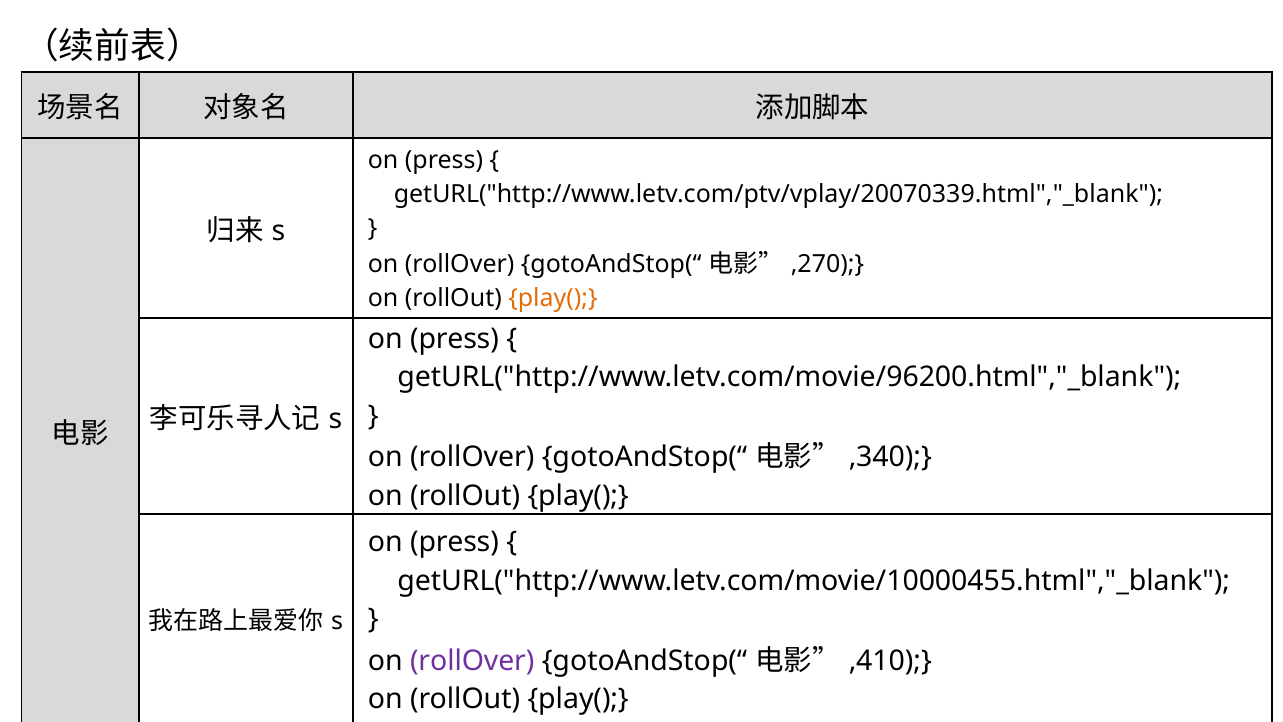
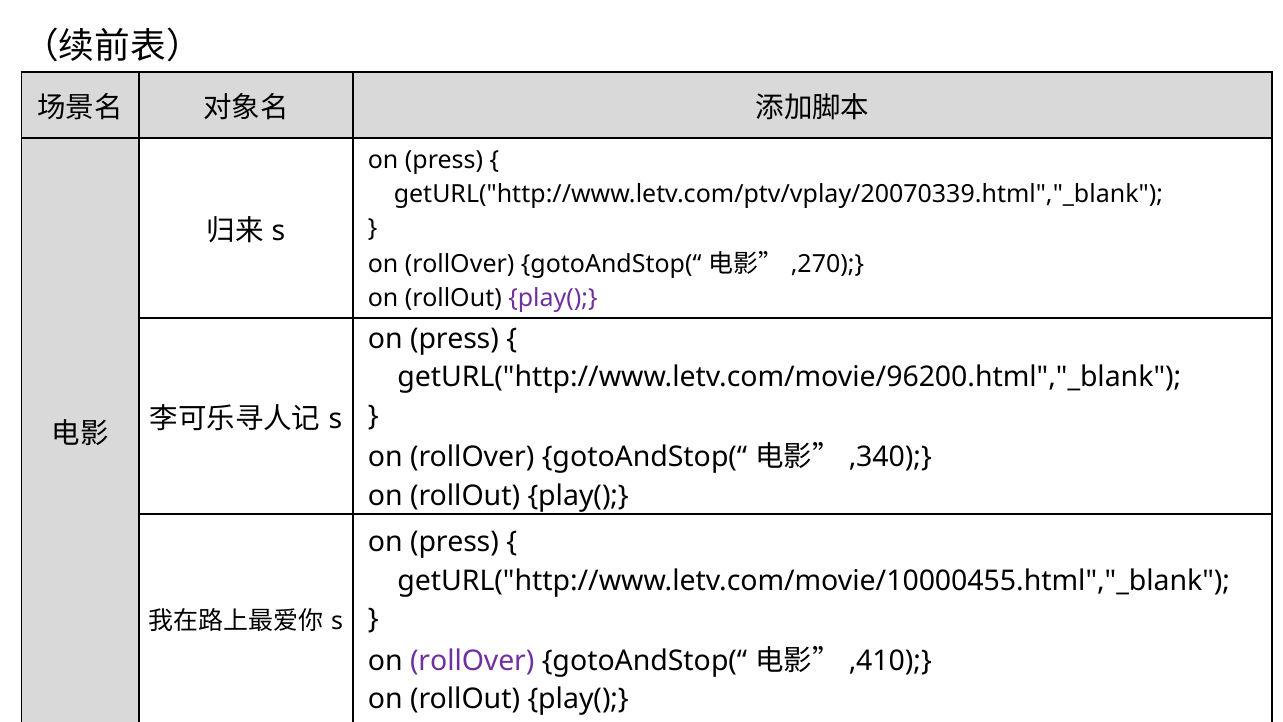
play( at (553, 298) colour: orange -> purple
